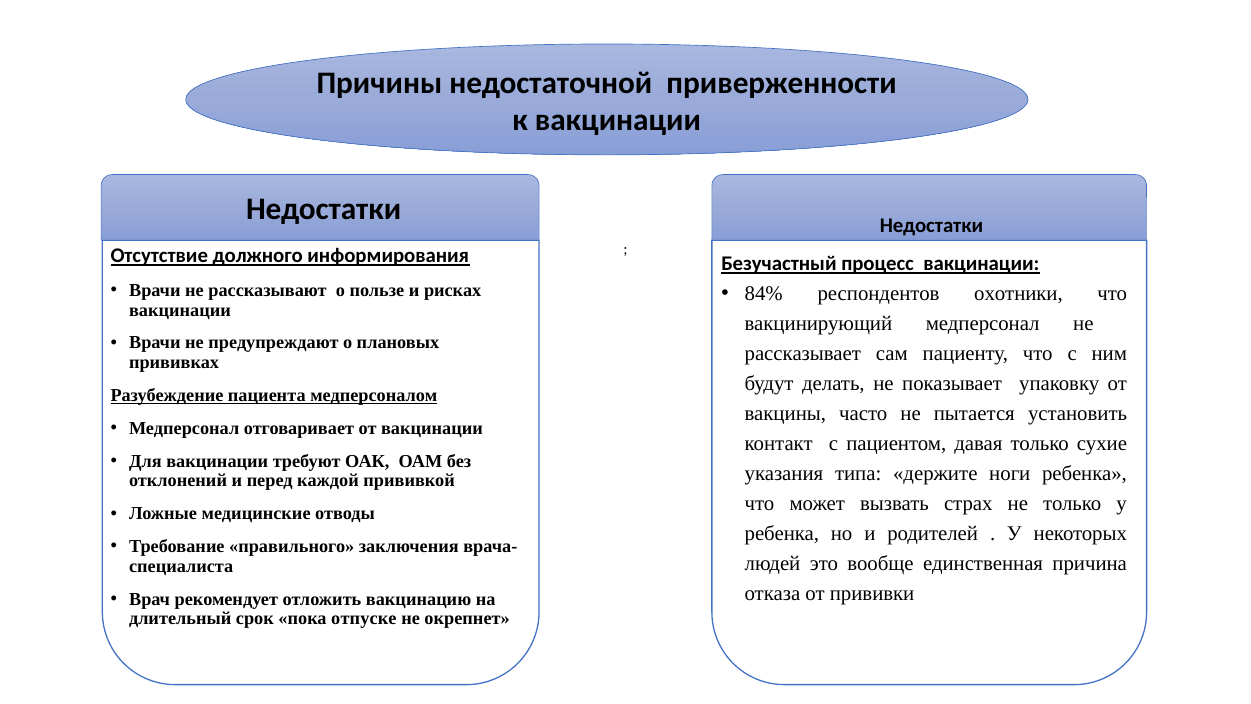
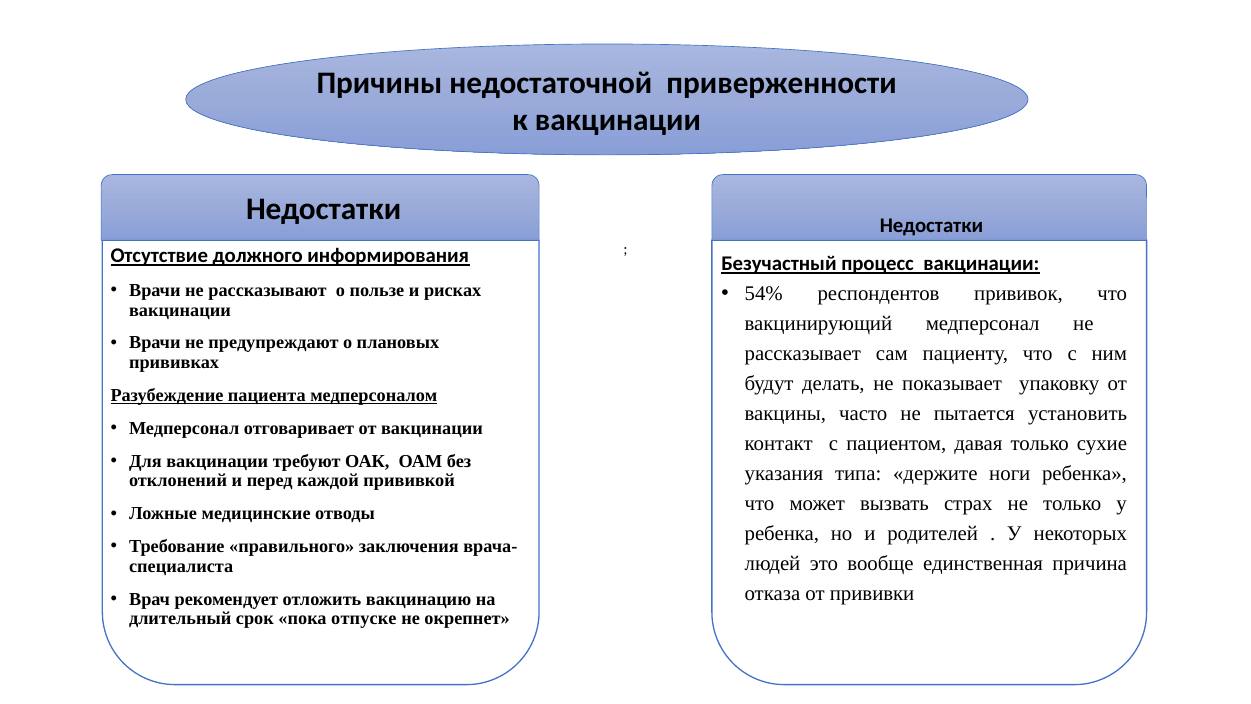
84%: 84% -> 54%
охотники: охотники -> прививок
